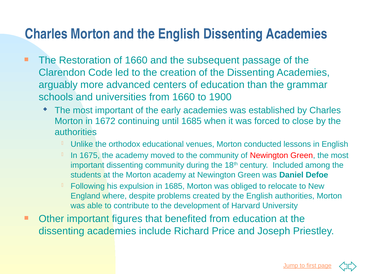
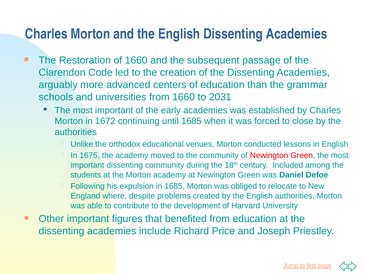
1900: 1900 -> 2031
